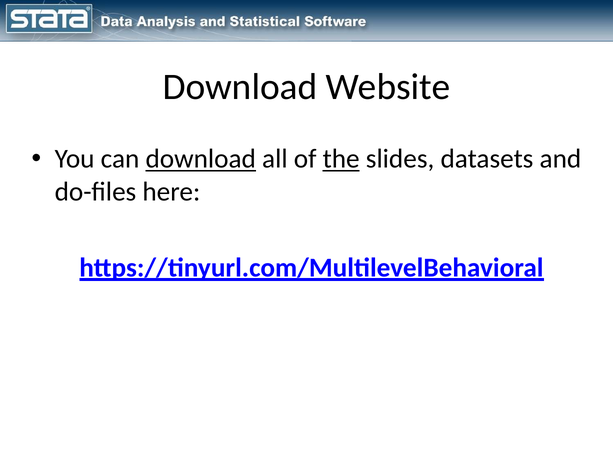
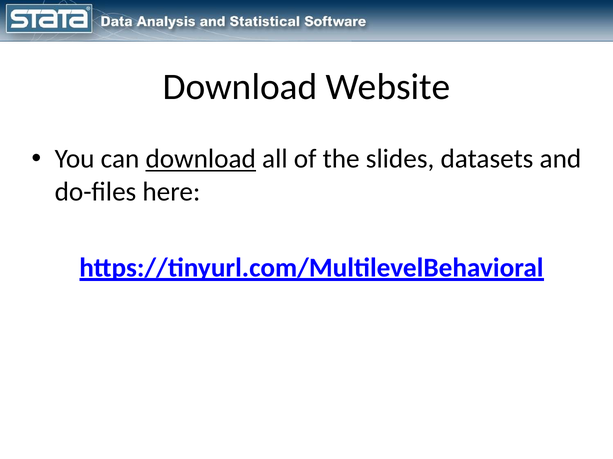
the underline: present -> none
